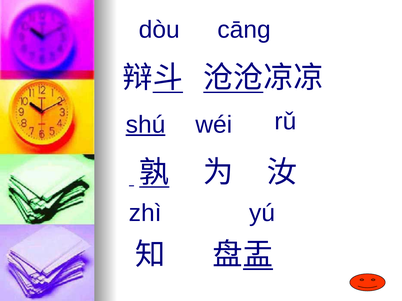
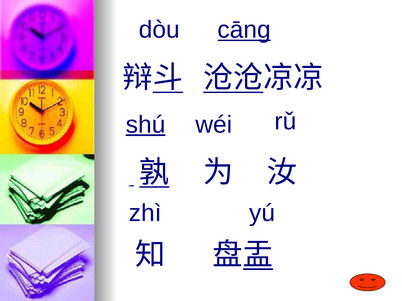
cāng underline: none -> present
